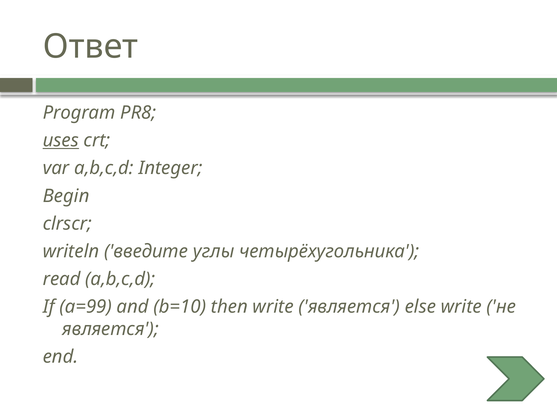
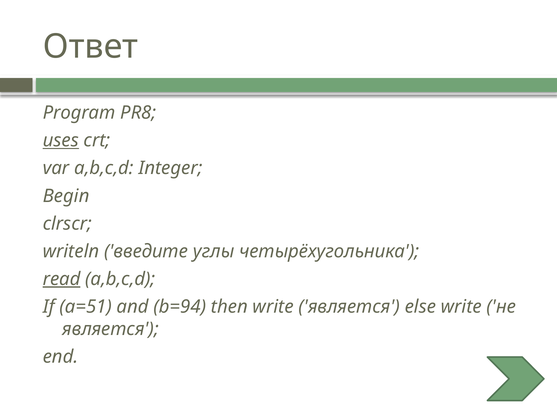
read underline: none -> present
a=99: a=99 -> a=51
b=10: b=10 -> b=94
